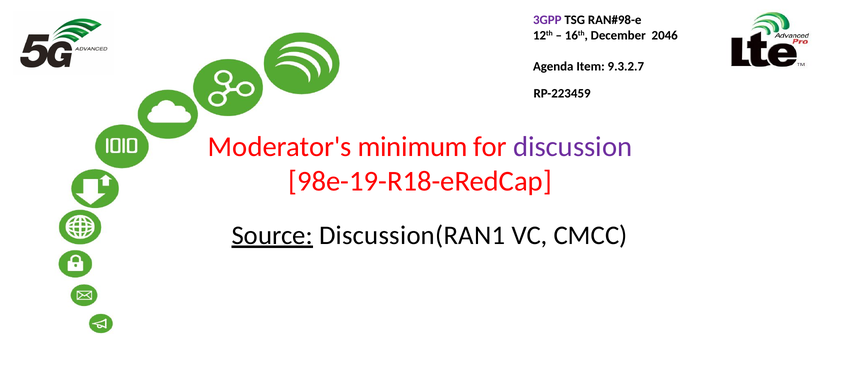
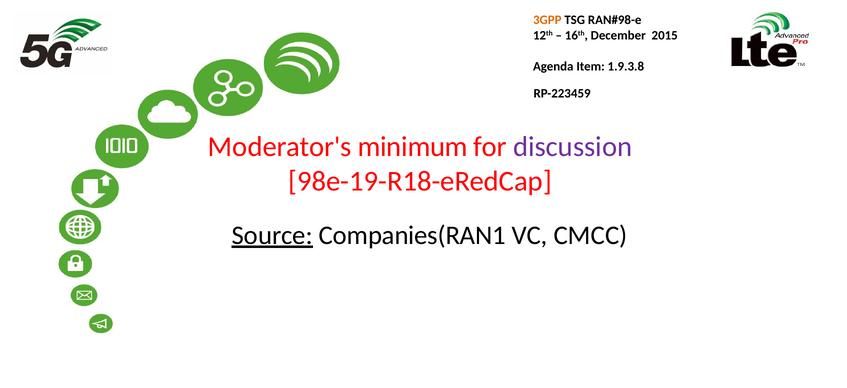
3GPP at (547, 20) colour: purple -> orange
2046: 2046 -> 2015
9.3.2.7: 9.3.2.7 -> 1.9.3.8
Discussion(RAN1: Discussion(RAN1 -> Companies(RAN1
